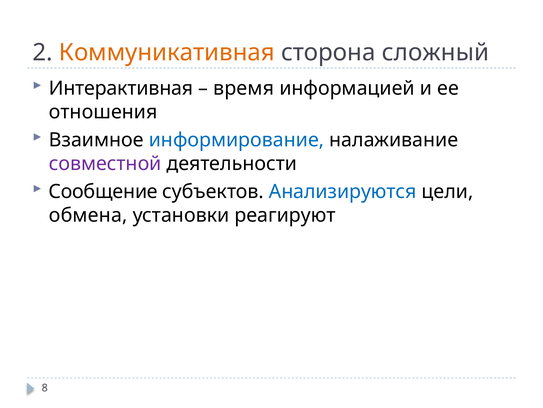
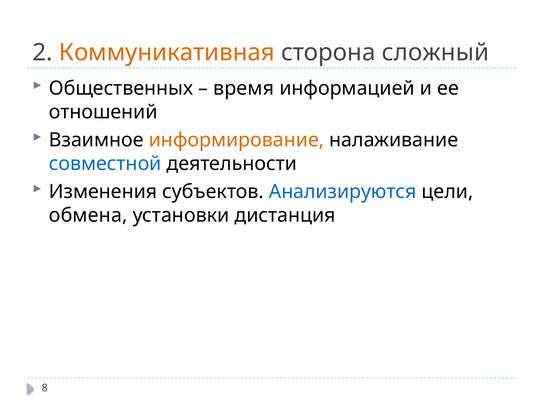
Интерактивная: Интерактивная -> Общественных
отношения: отношения -> отношений
информирование colour: blue -> orange
совместной colour: purple -> blue
Сообщение: Сообщение -> Изменения
реагируют: реагируют -> дистанция
